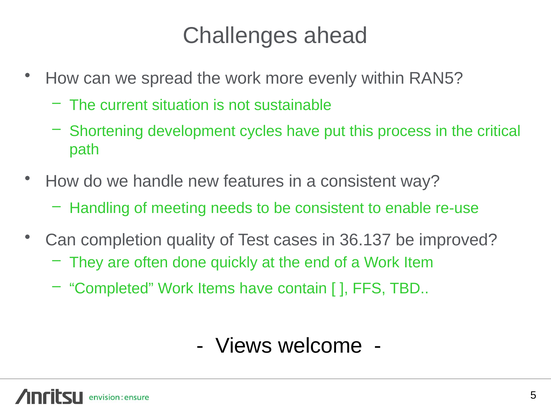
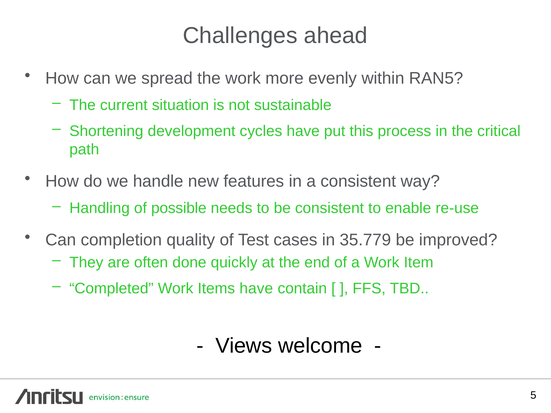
meeting: meeting -> possible
36.137: 36.137 -> 35.779
